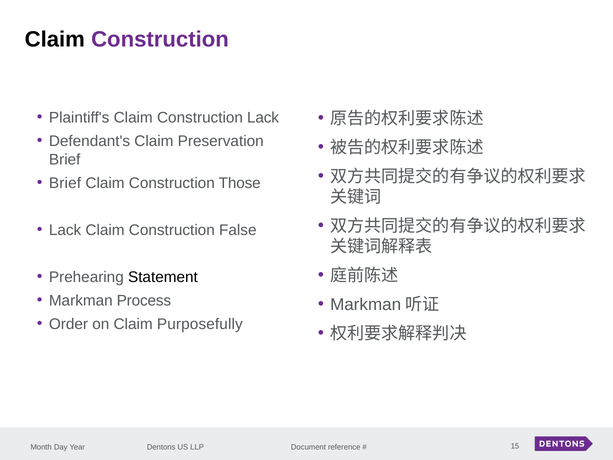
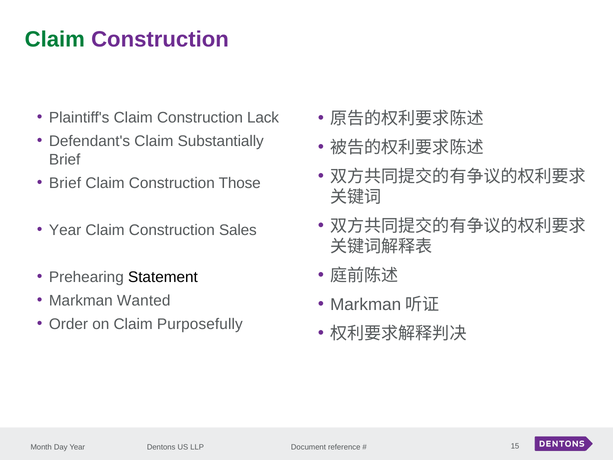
Claim at (55, 39) colour: black -> green
Preservation: Preservation -> Substantially
Lack at (65, 230): Lack -> Year
False: False -> Sales
Process: Process -> Wanted
